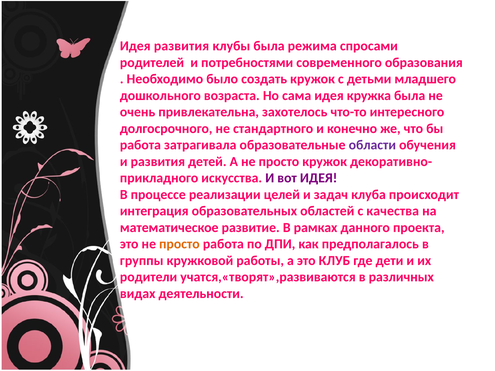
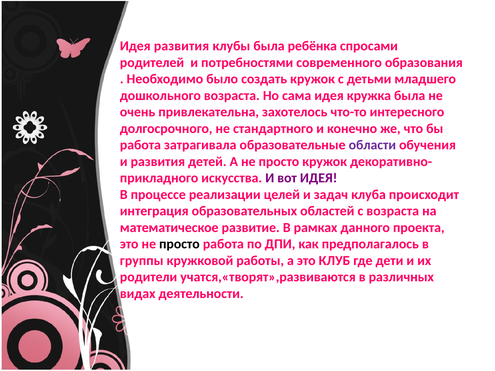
режима: режима -> ребёнка
с качества: качества -> возраста
просто at (179, 244) colour: orange -> black
